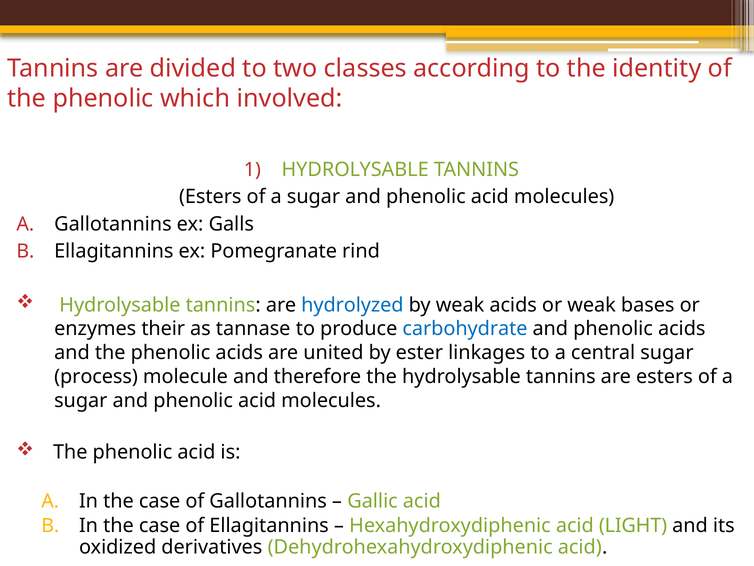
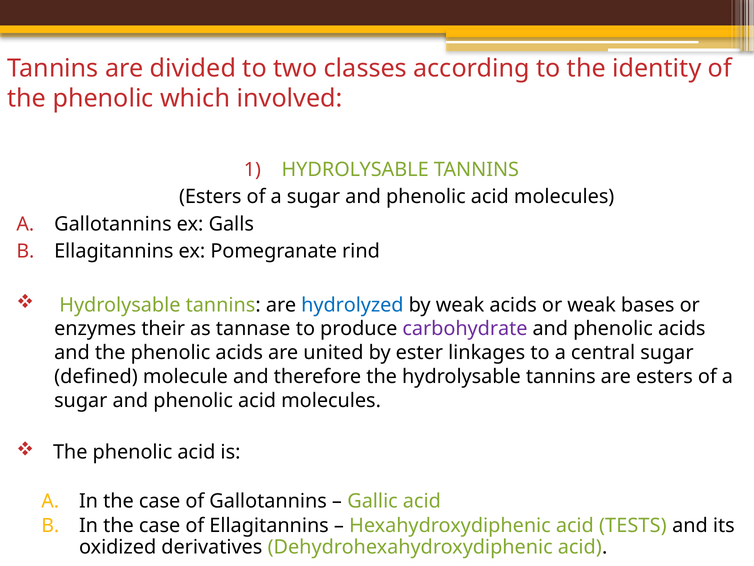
carbohydrate colour: blue -> purple
process: process -> defined
LIGHT: LIGHT -> TESTS
